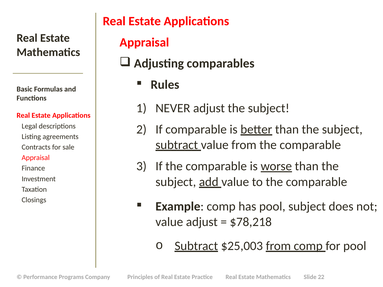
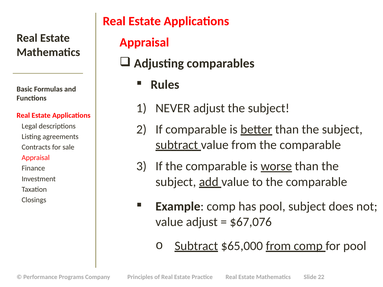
$78,218: $78,218 -> $67,076
$25,003: $25,003 -> $65,000
